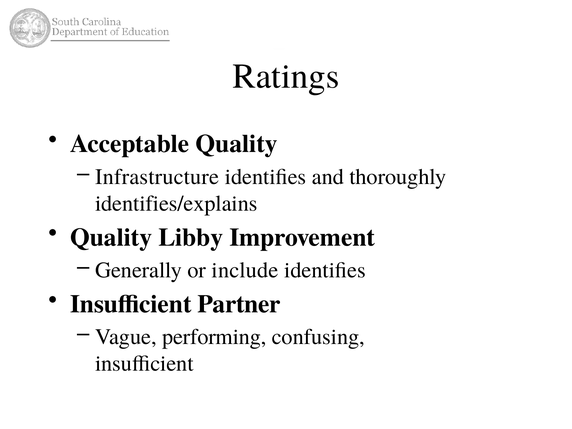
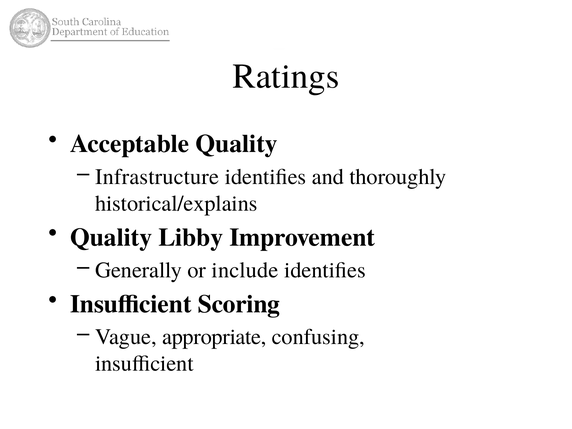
identifies/explains: identifies/explains -> historical/explains
Partner: Partner -> Scoring
performing: performing -> appropriate
